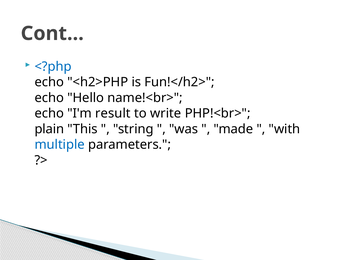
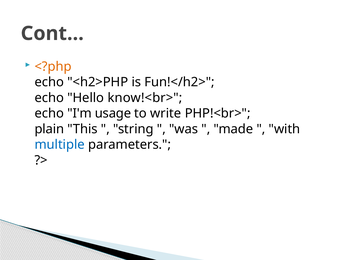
<?php colour: blue -> orange
name!<br>: name!<br> -> know!<br>
result: result -> usage
